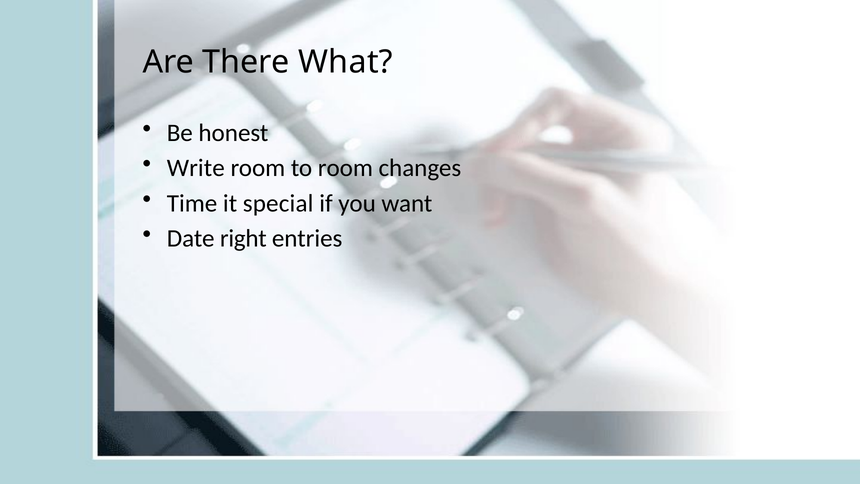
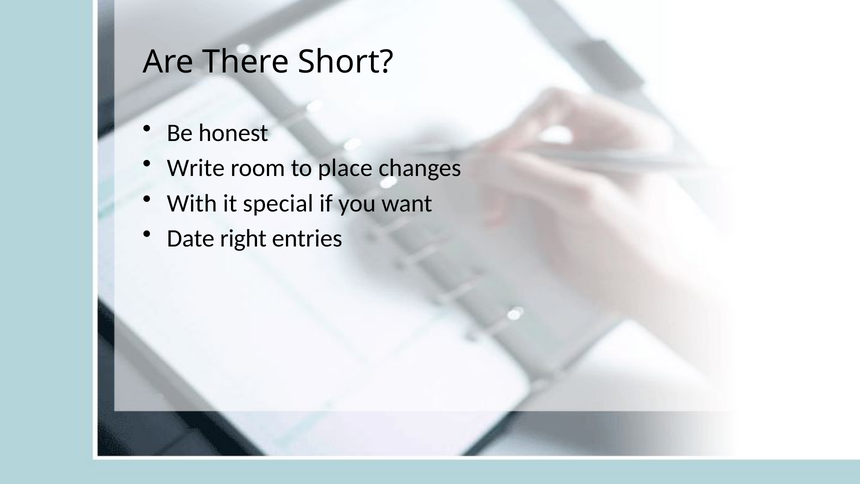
What: What -> Short
to room: room -> place
Time: Time -> With
